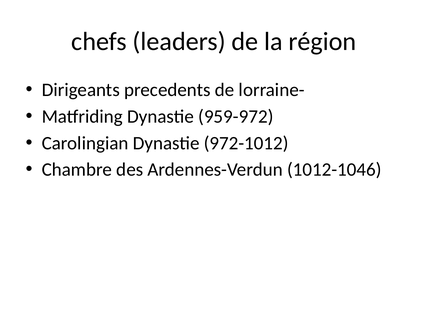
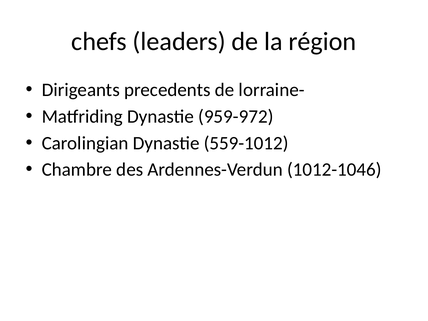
972-1012: 972-1012 -> 559-1012
